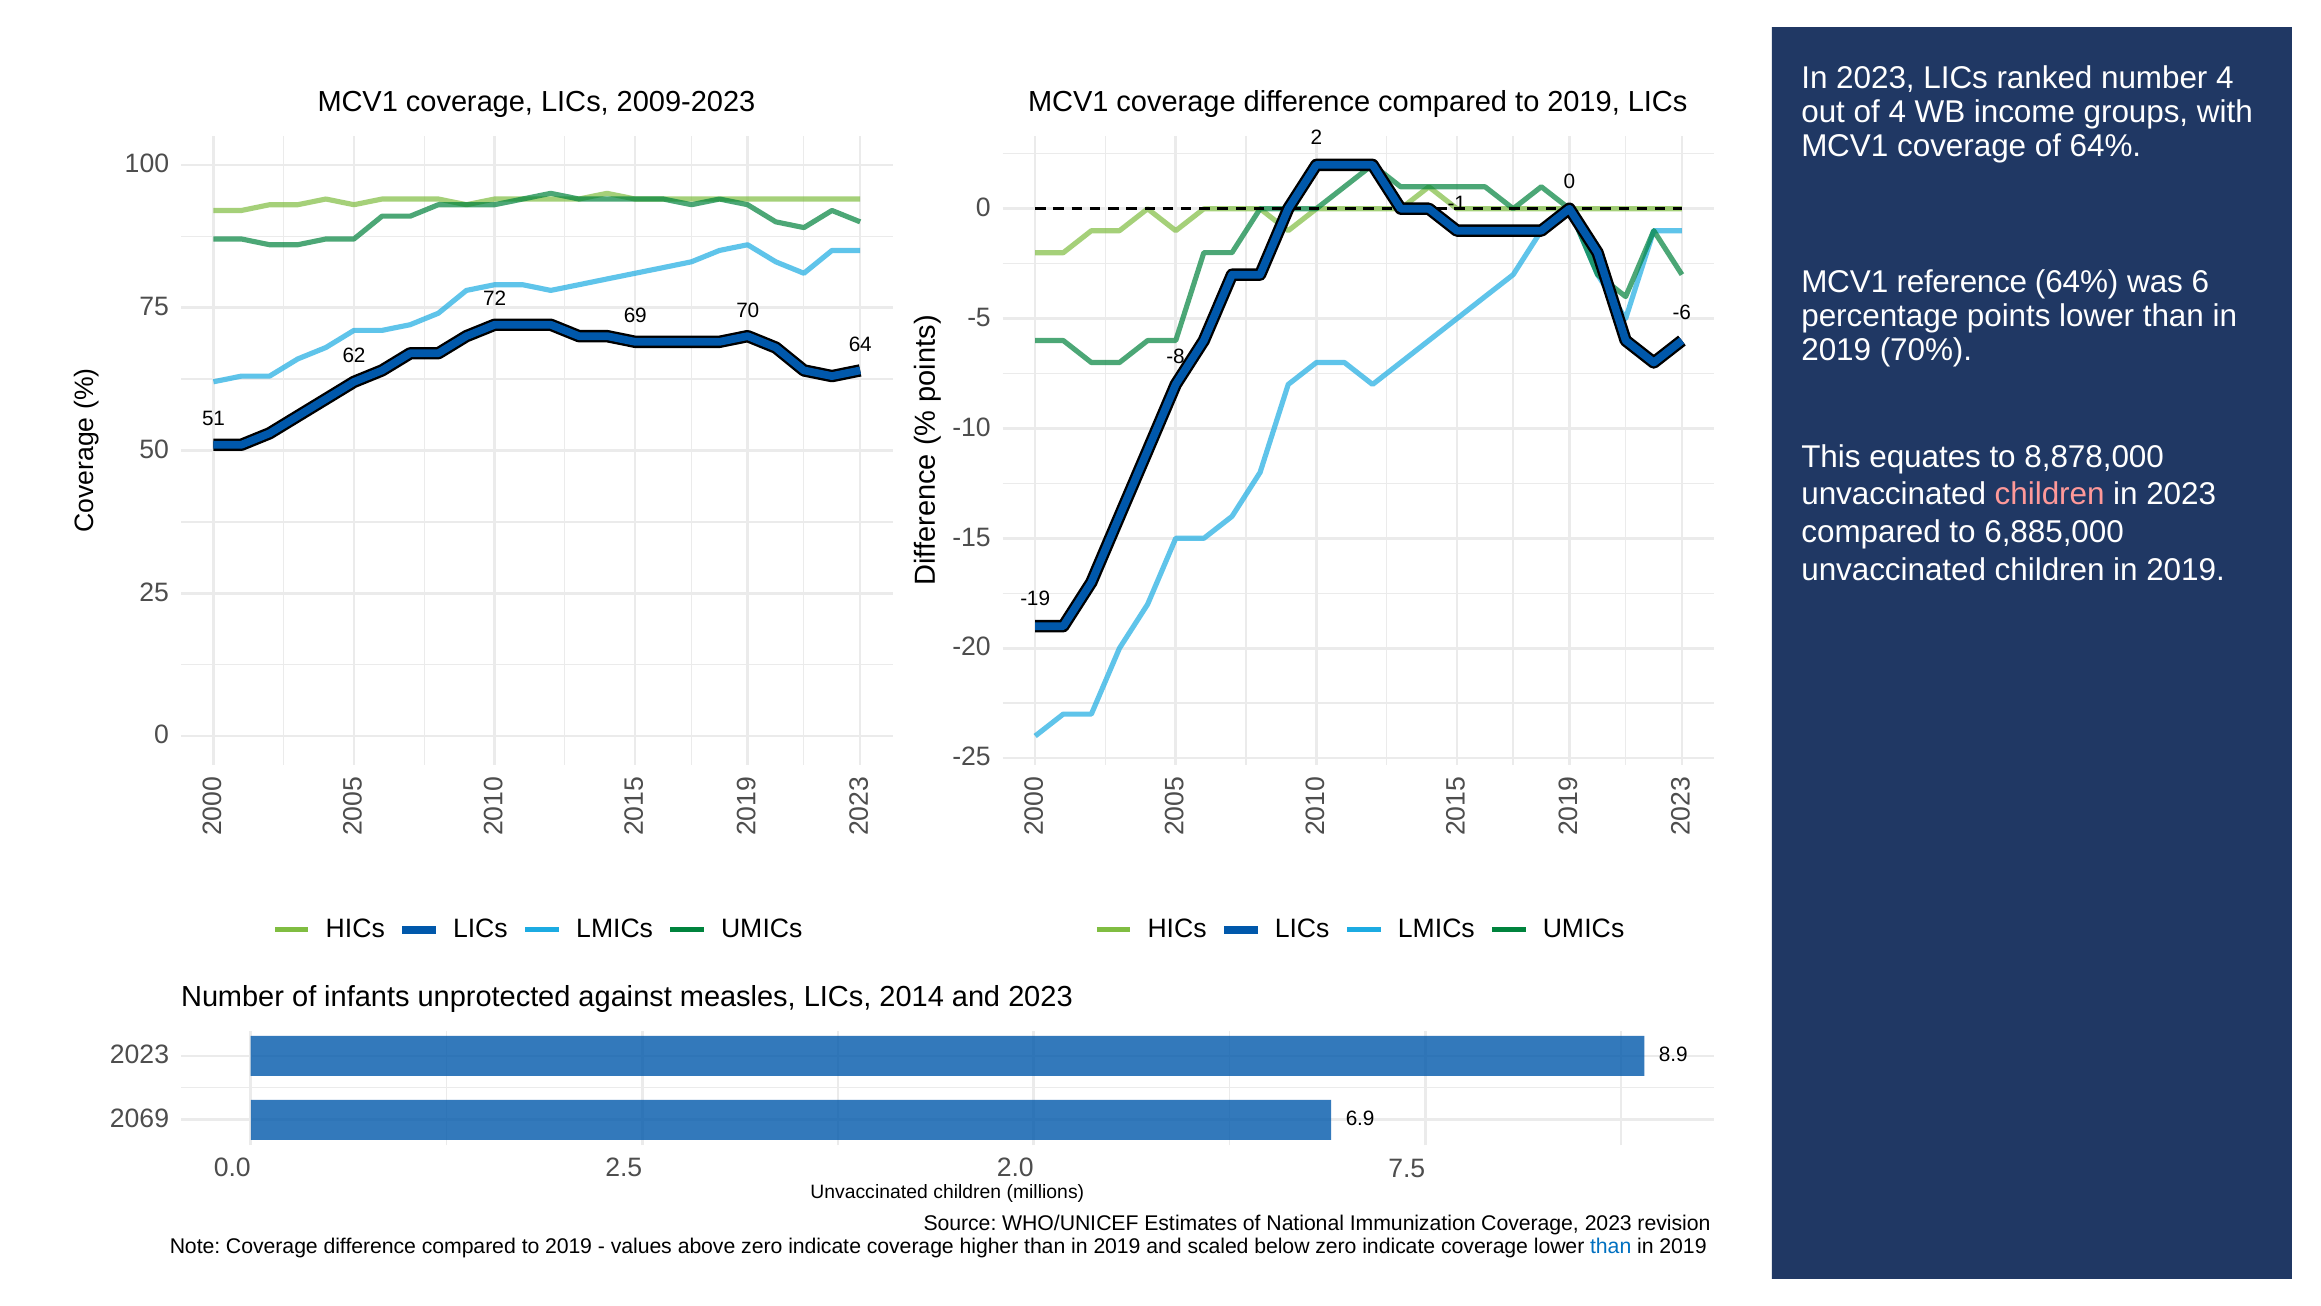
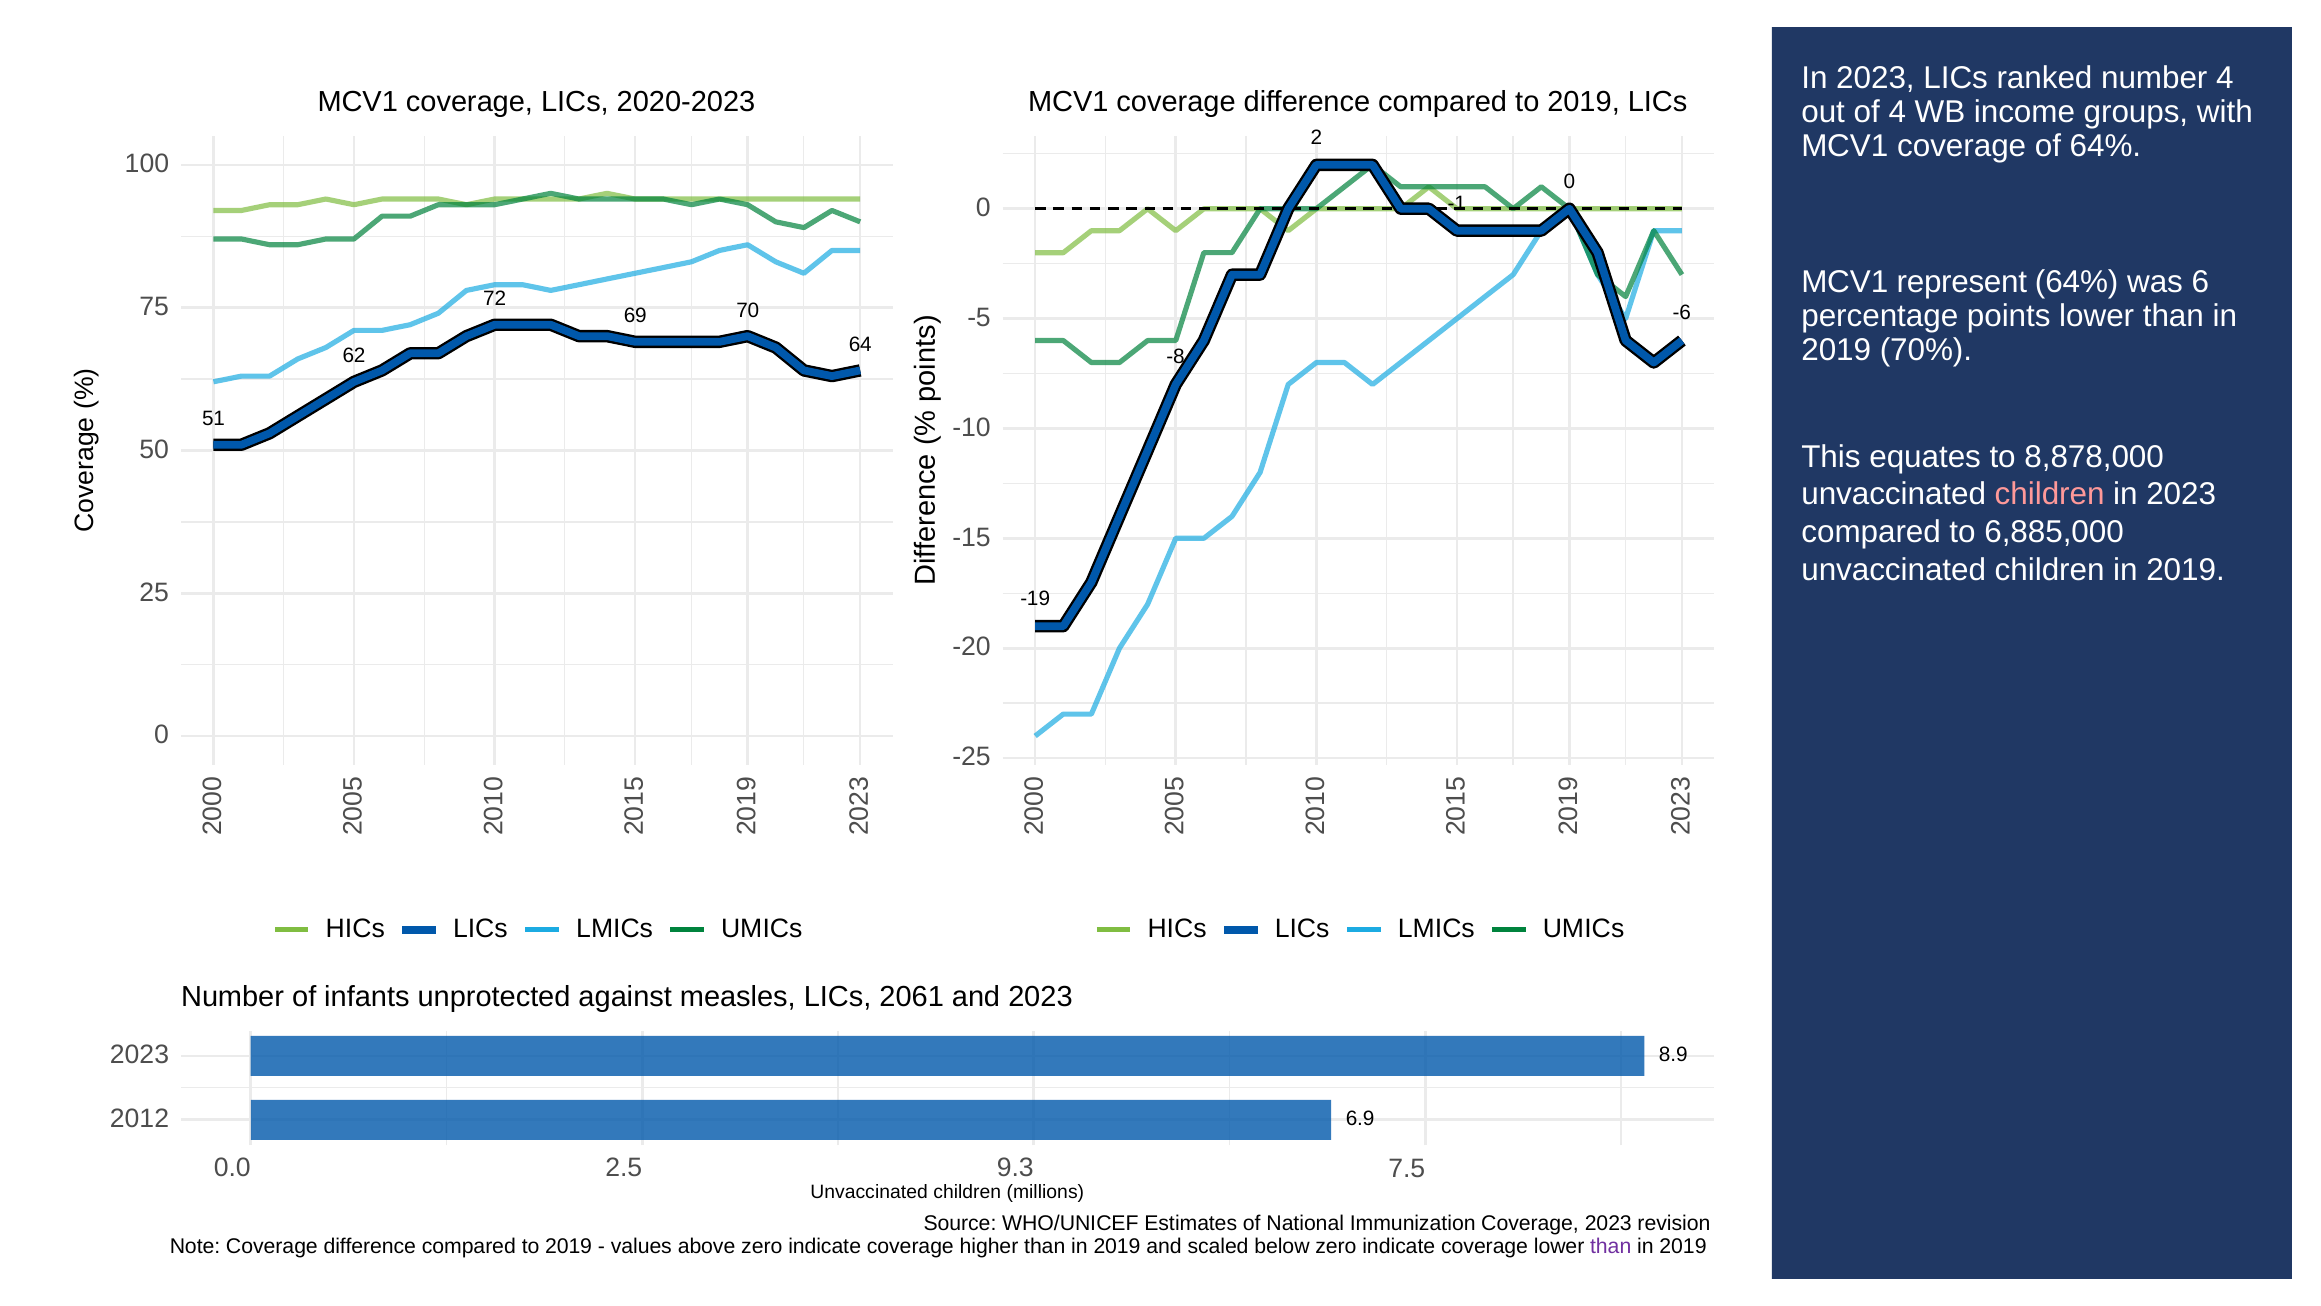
2009-2023: 2009-2023 -> 2020-2023
reference: reference -> represent
2014: 2014 -> 2061
2069: 2069 -> 2012
2.0: 2.0 -> 9.3
than at (1611, 1247) colour: blue -> purple
